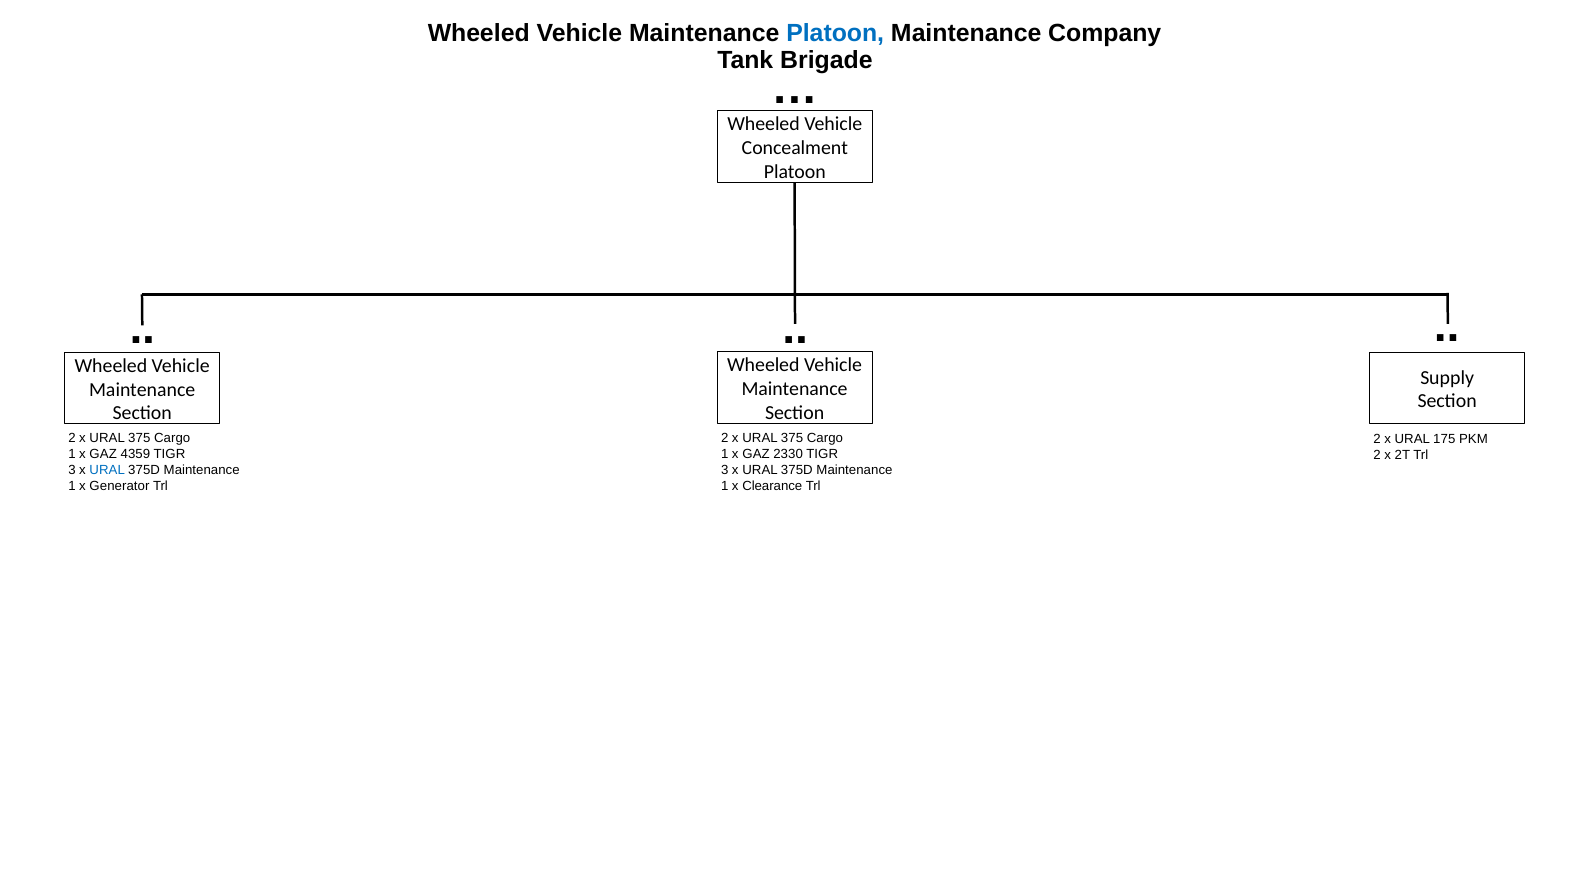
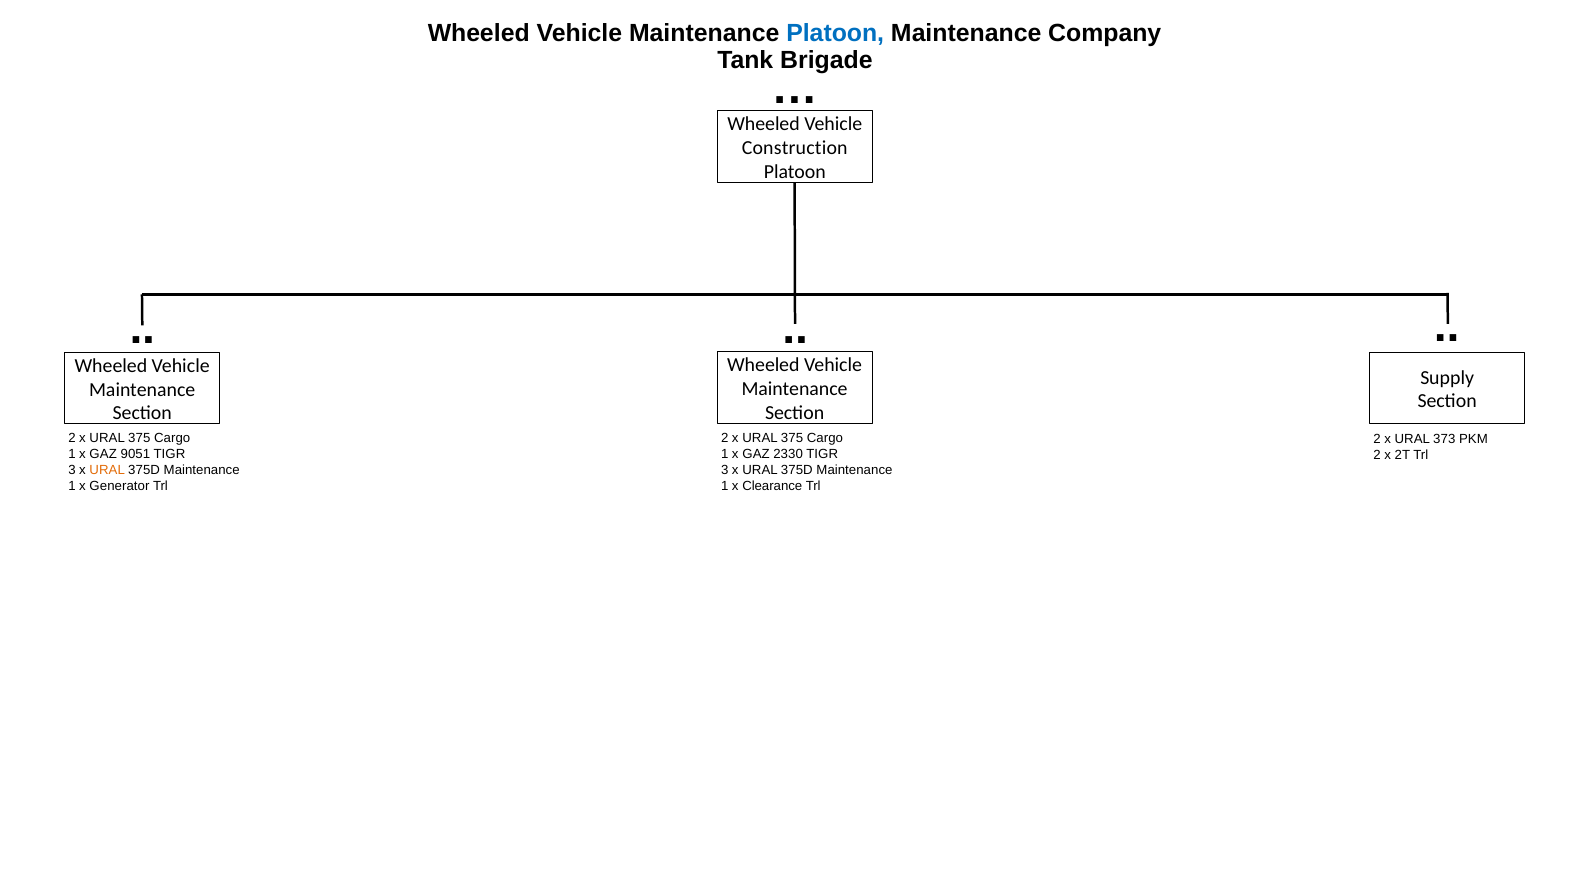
Concealment: Concealment -> Construction
175: 175 -> 373
4359: 4359 -> 9051
URAL at (107, 470) colour: blue -> orange
